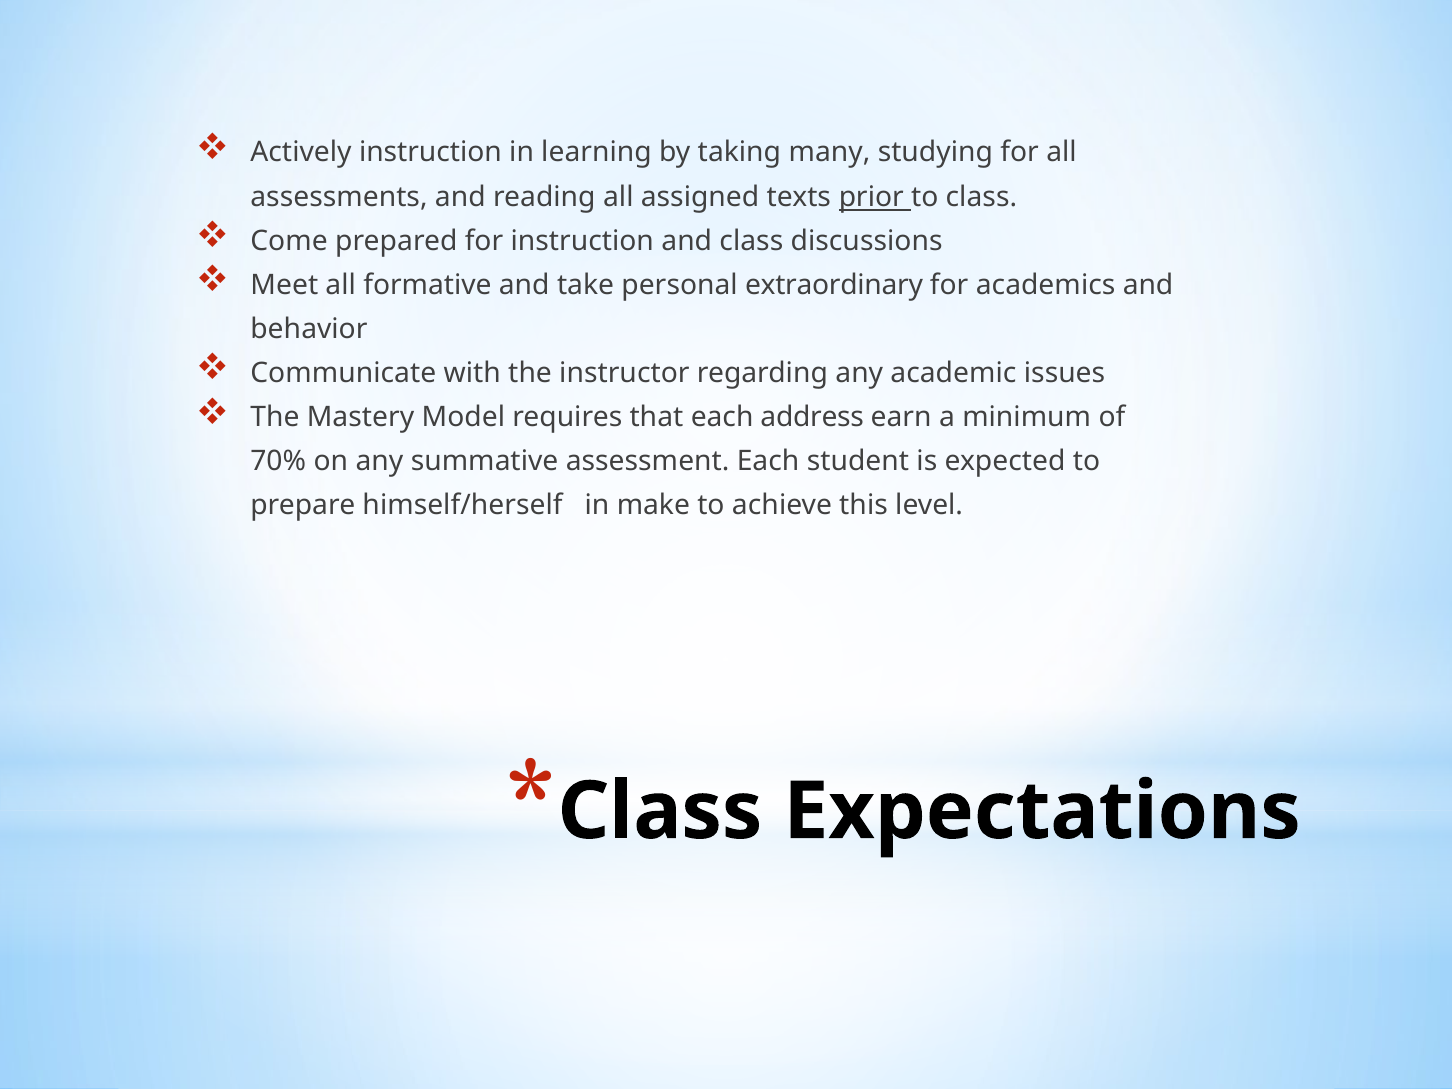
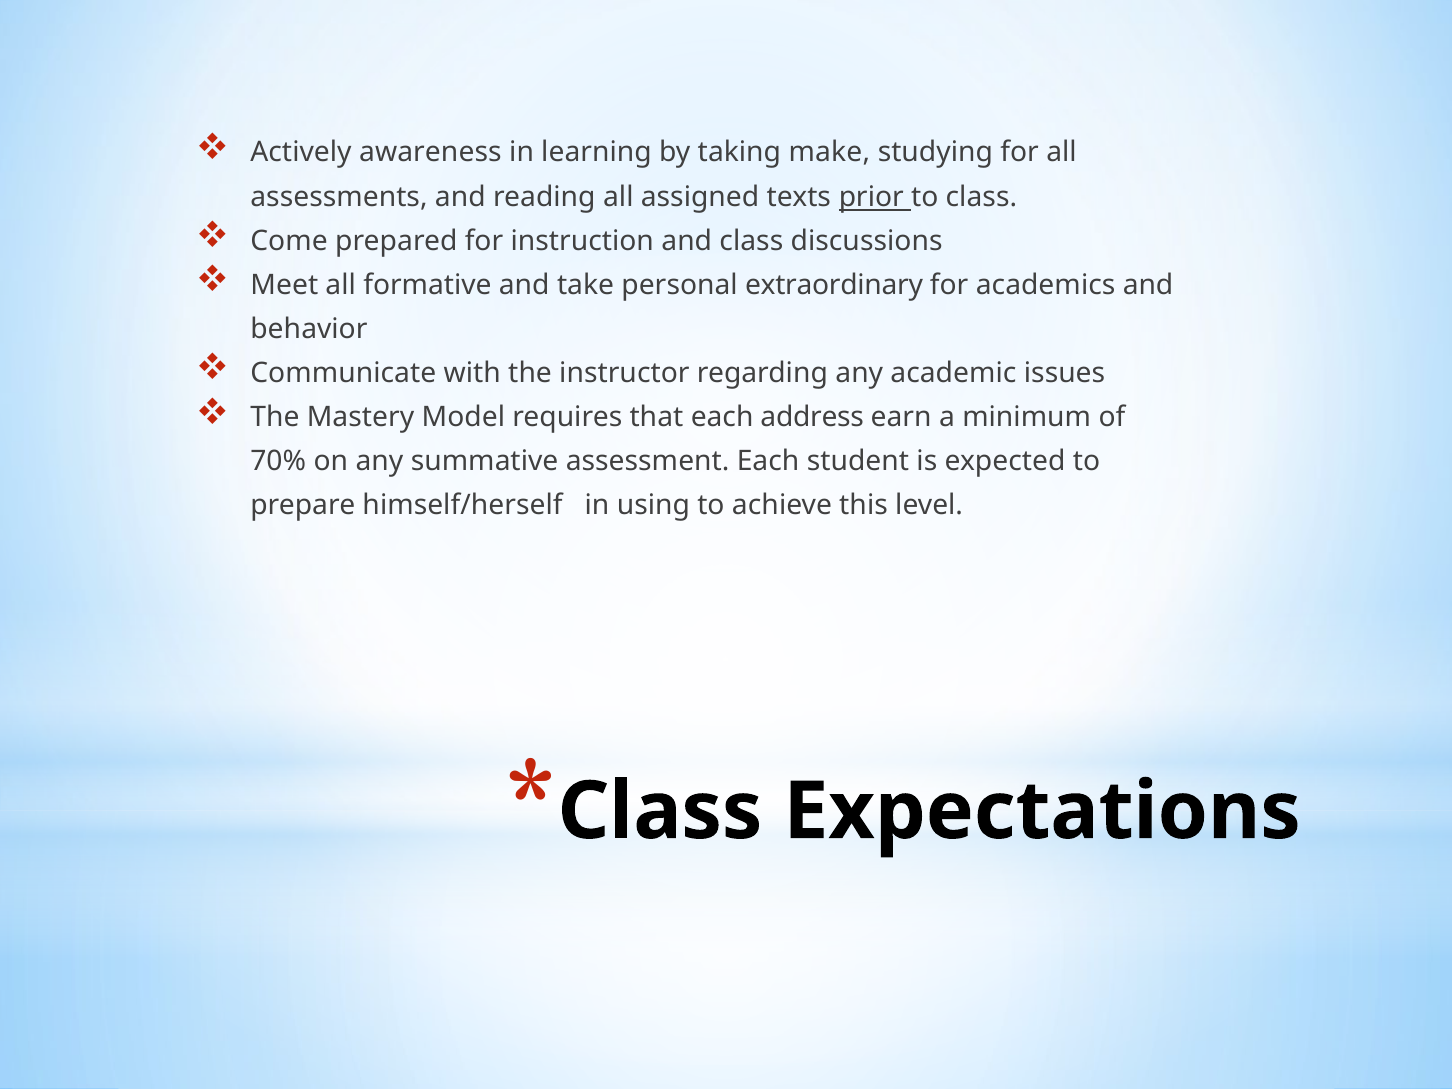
Actively instruction: instruction -> awareness
many: many -> make
make: make -> using
